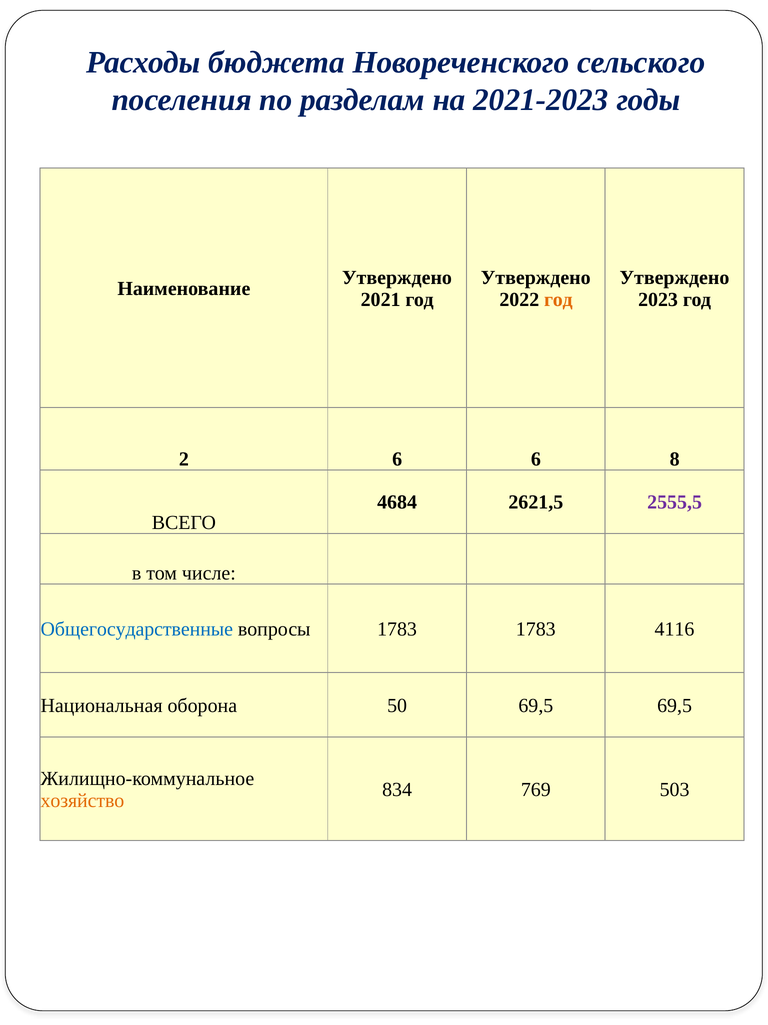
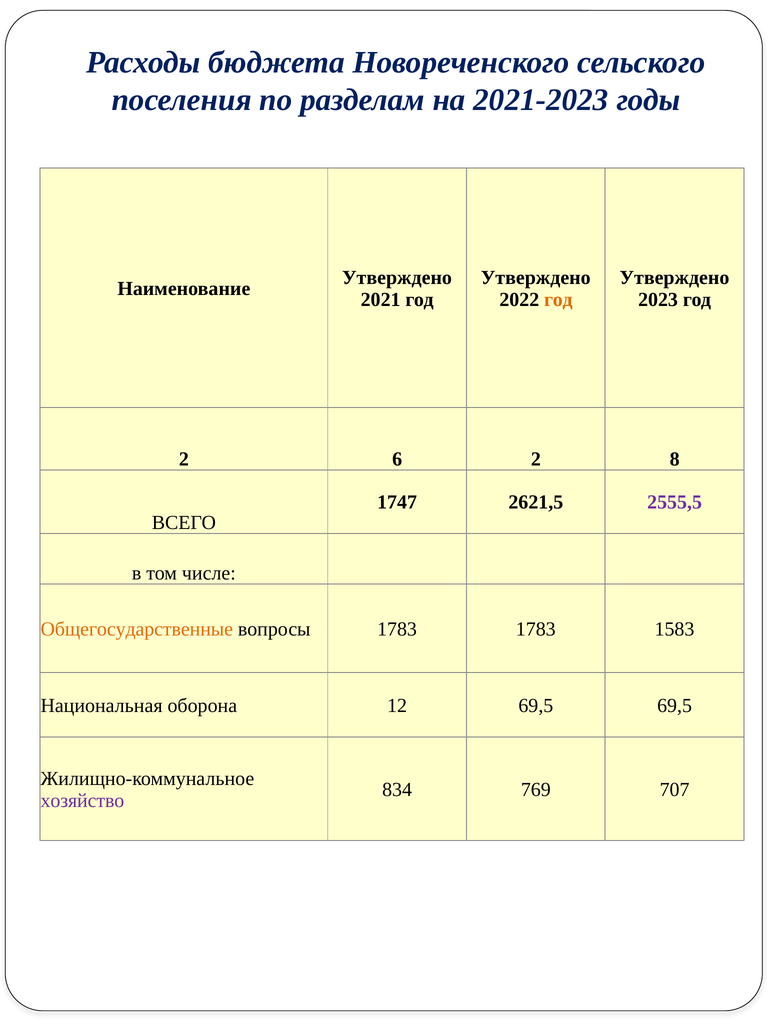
6 6: 6 -> 2
4684: 4684 -> 1747
Общегосударственные colour: blue -> orange
4116: 4116 -> 1583
50: 50 -> 12
503: 503 -> 707
хозяйство colour: orange -> purple
